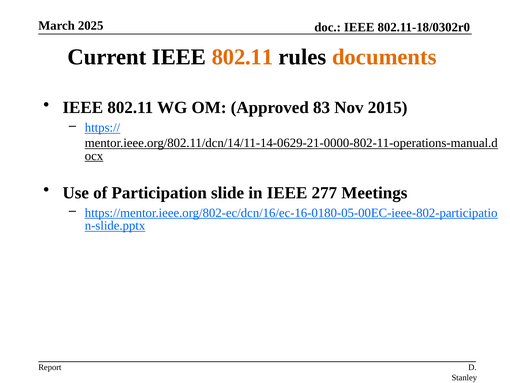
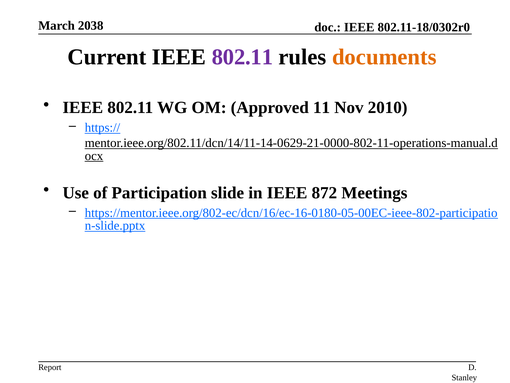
2025: 2025 -> 2038
802.11 at (242, 57) colour: orange -> purple
83: 83 -> 11
2015: 2015 -> 2010
277: 277 -> 872
